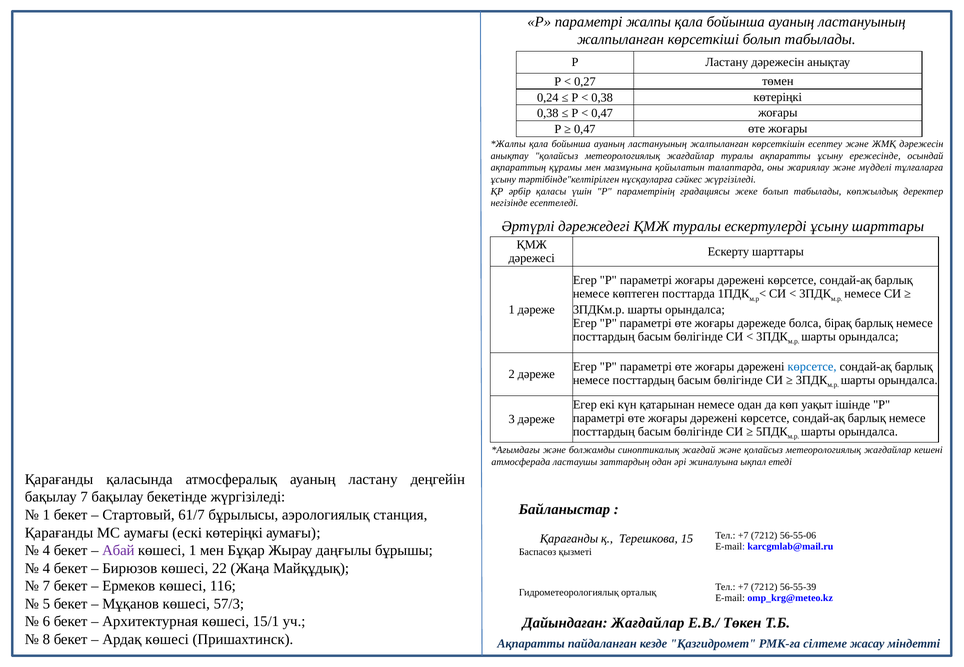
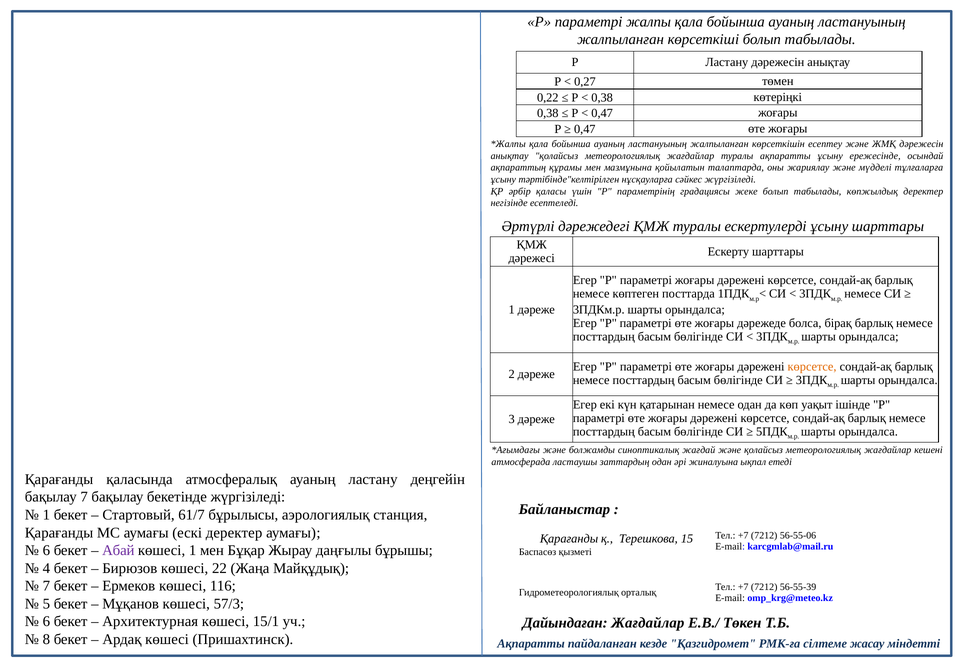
0,24: 0,24 -> 0,22
көрсетсе at (812, 367) colour: blue -> orange
ескі көтеріңкі: көтеріңкі -> деректер
4 at (46, 551): 4 -> 6
